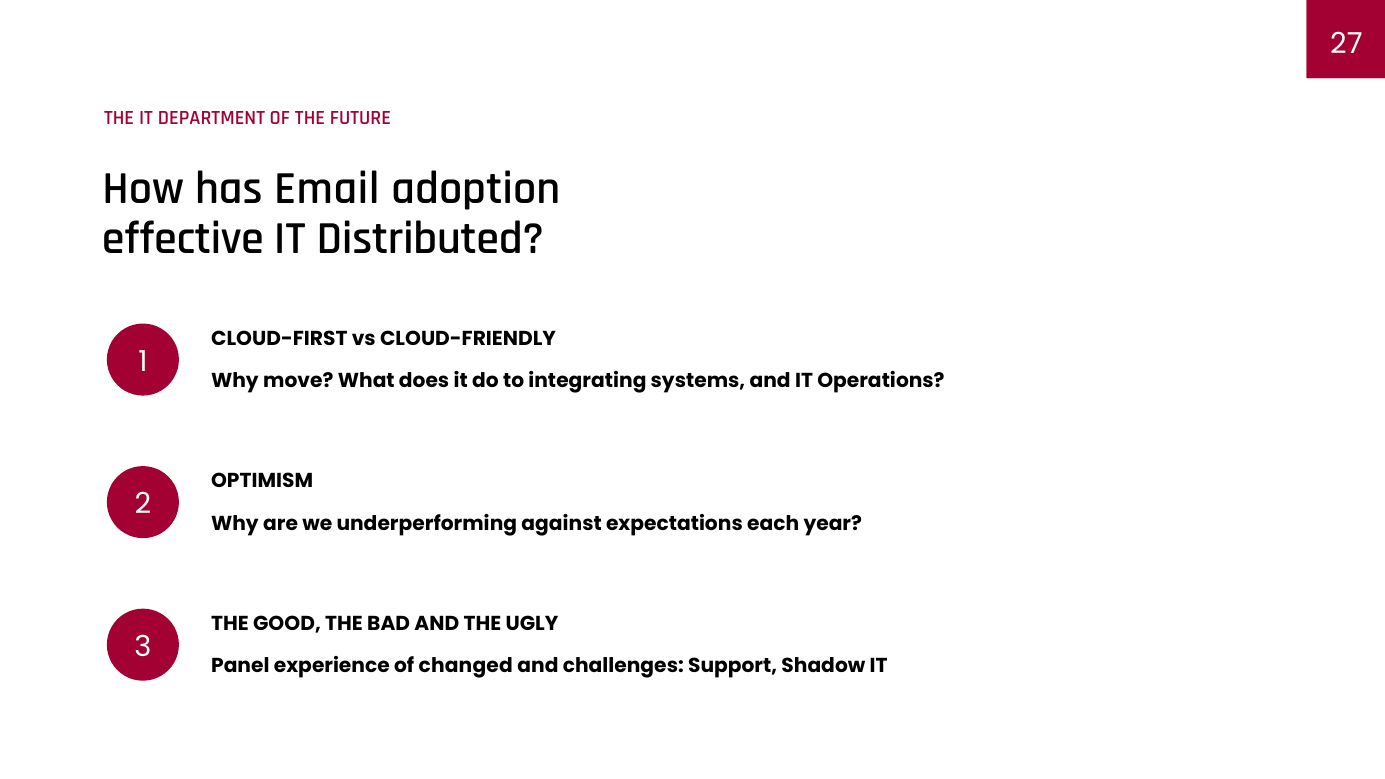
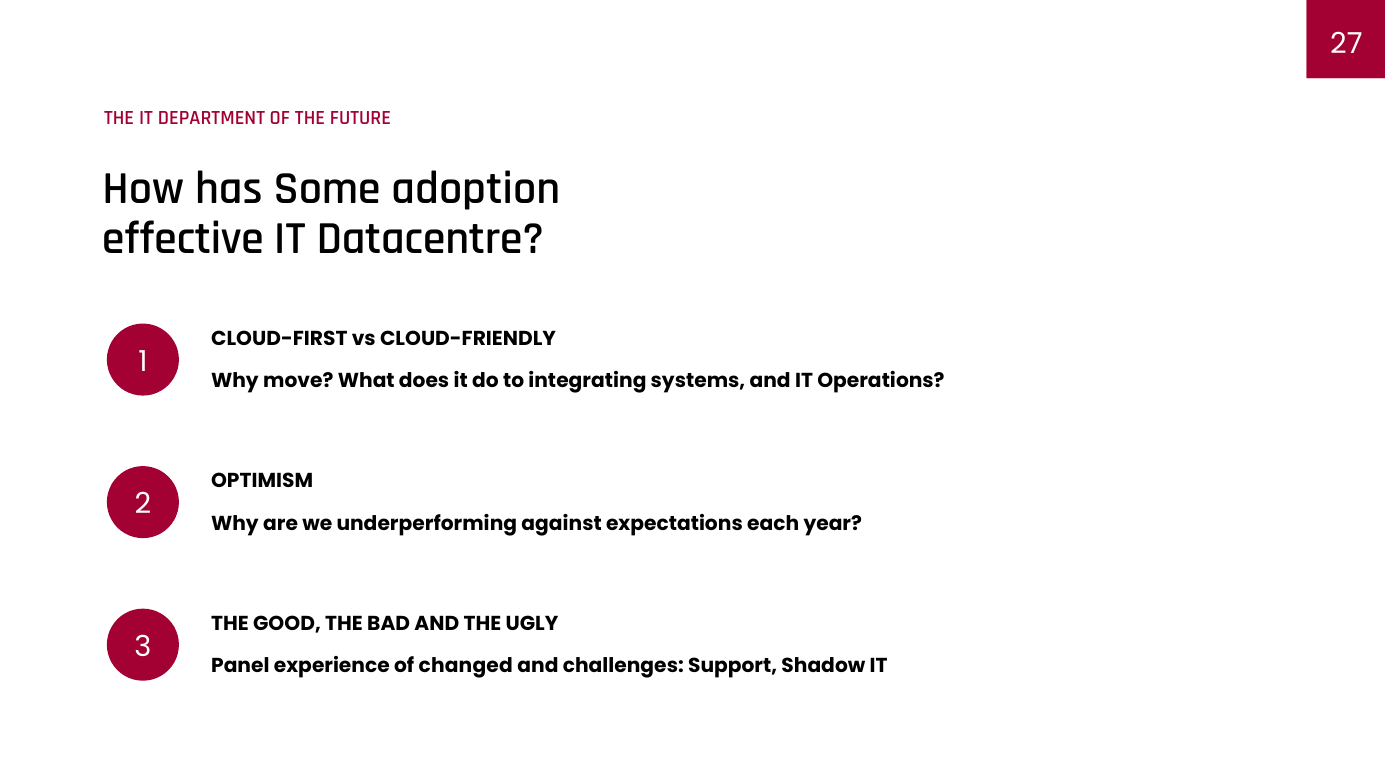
Email: Email -> Some
Distributed: Distributed -> Datacentre
